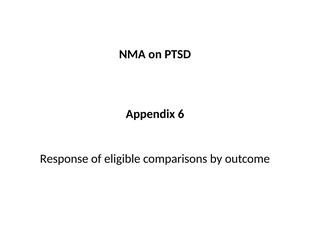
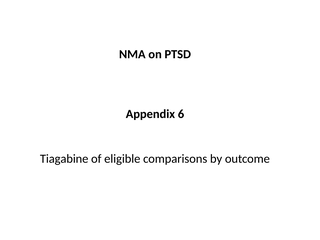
Response: Response -> Tiagabine
